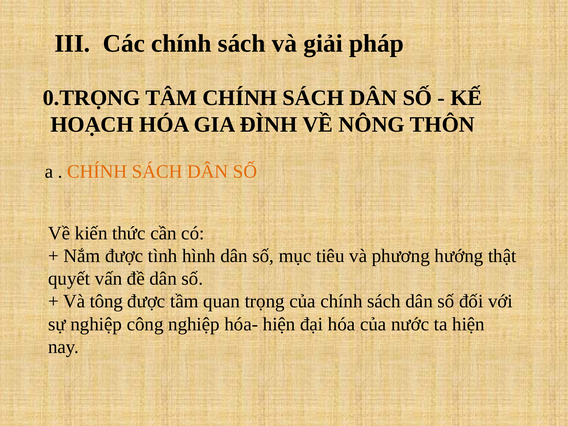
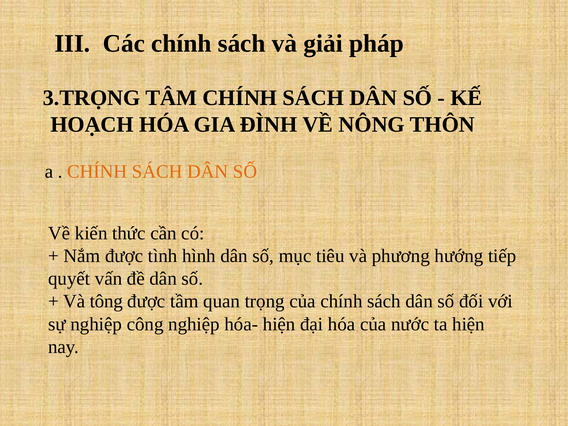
0.TRỌNG: 0.TRỌNG -> 3.TRỌNG
thật: thật -> tiếp
